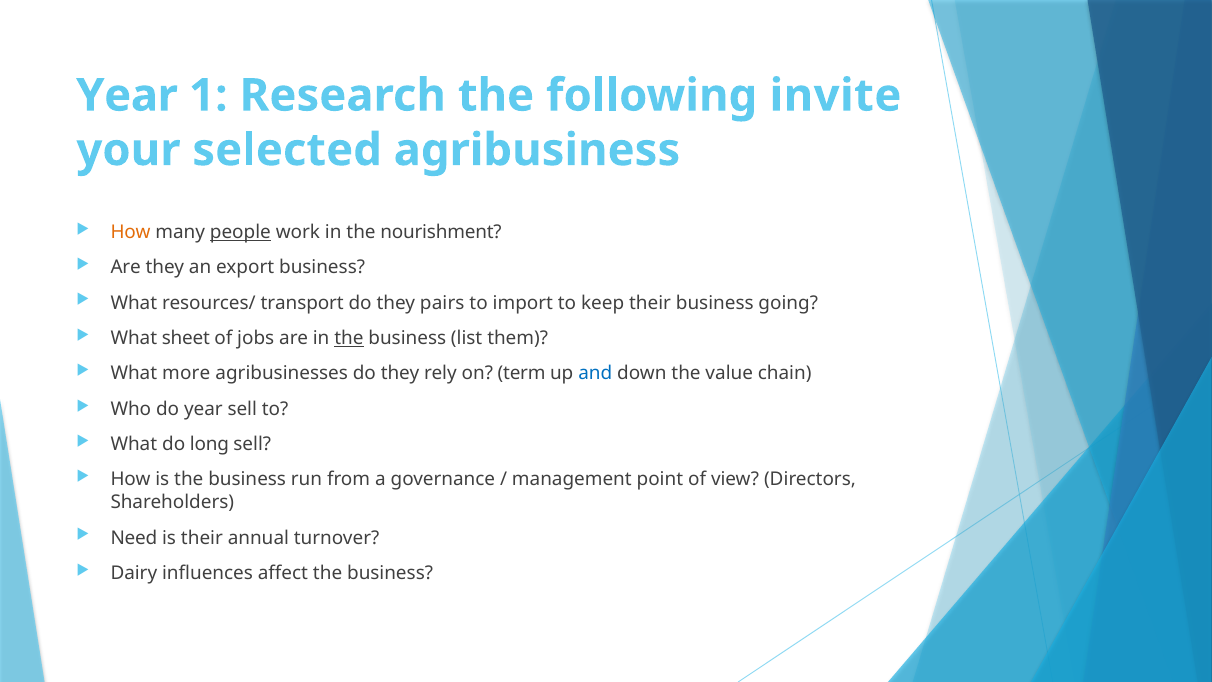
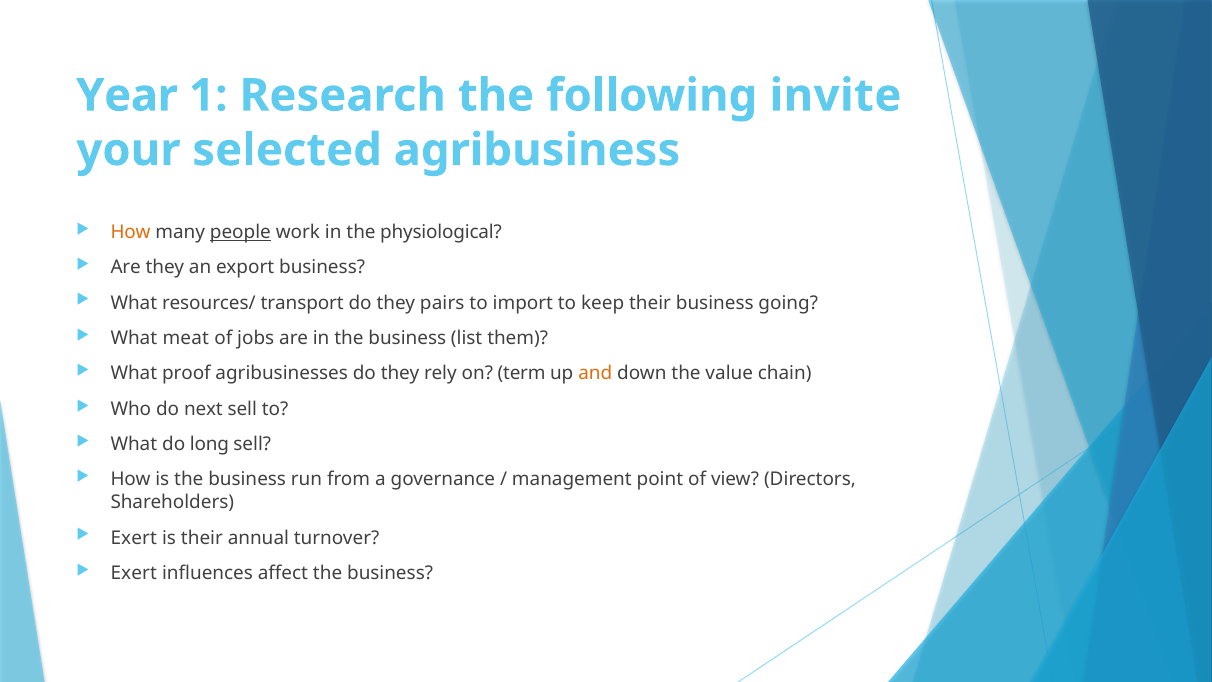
nourishment: nourishment -> physiological
sheet: sheet -> meat
the at (349, 338) underline: present -> none
more: more -> proof
and colour: blue -> orange
do year: year -> next
Need at (134, 538): Need -> Exert
Dairy at (134, 573): Dairy -> Exert
